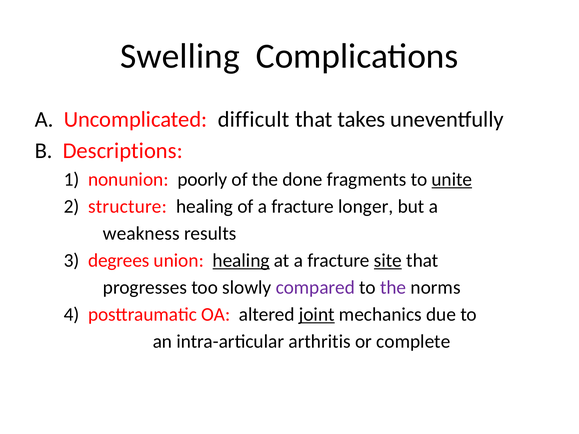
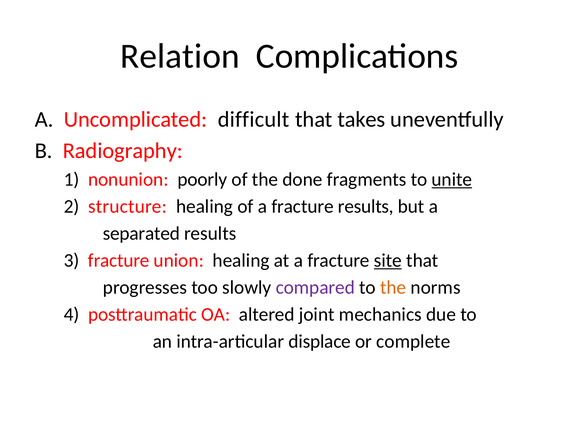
Swelling: Swelling -> Relation
Descriptions: Descriptions -> Radiography
fracture longer: longer -> results
weakness: weakness -> separated
3 degrees: degrees -> fracture
healing at (241, 261) underline: present -> none
the at (393, 288) colour: purple -> orange
joint underline: present -> none
arthritis: arthritis -> displace
